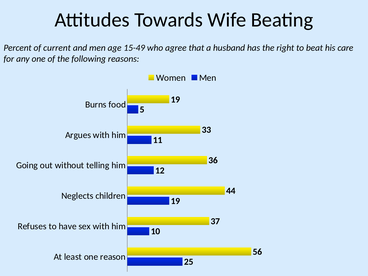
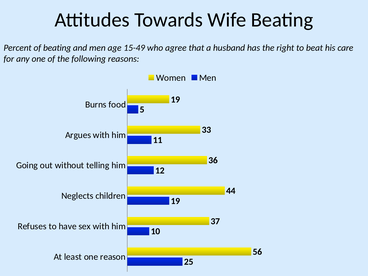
of current: current -> beating
